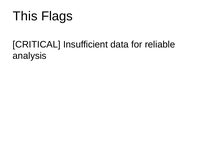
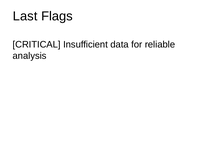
This: This -> Last
